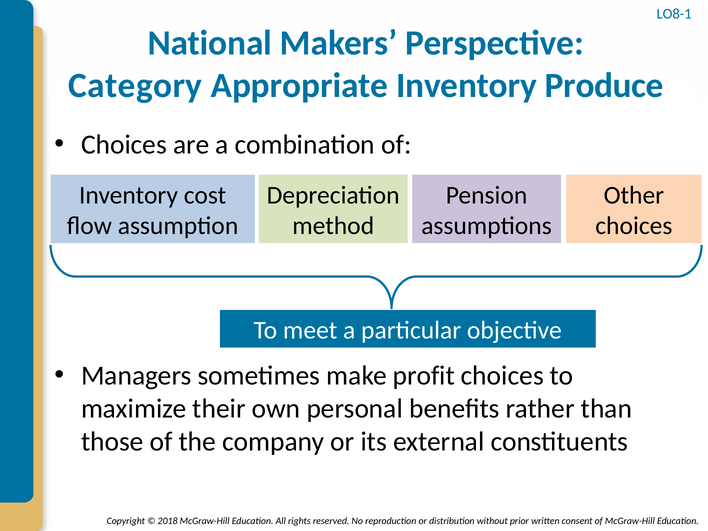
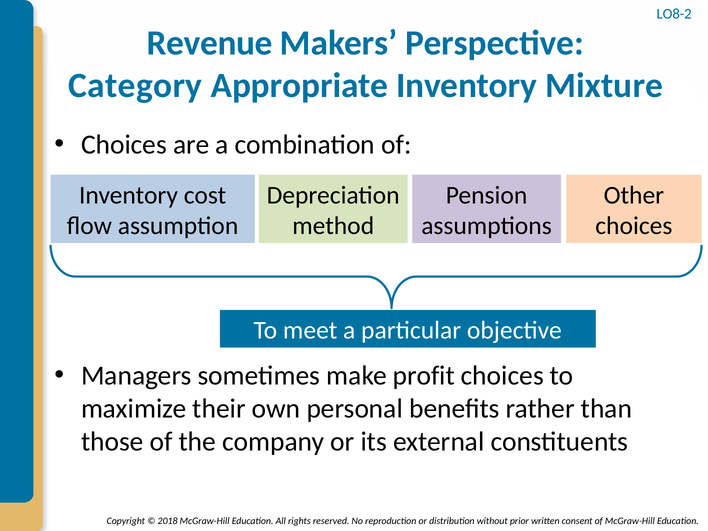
LO8-1: LO8-1 -> LO8-2
National: National -> Revenue
Produce: Produce -> Mixture
